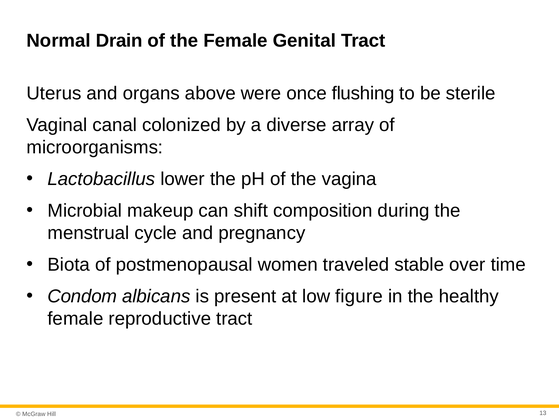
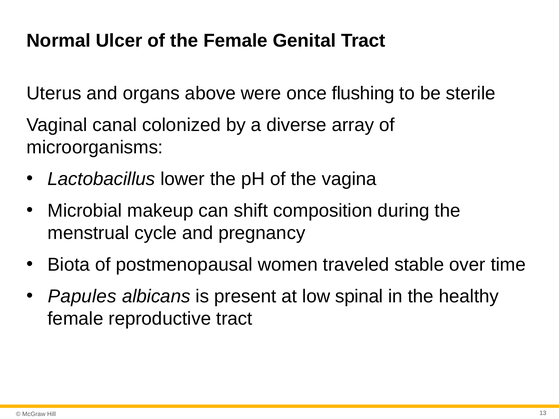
Drain: Drain -> Ulcer
Condom: Condom -> Papules
figure: figure -> spinal
